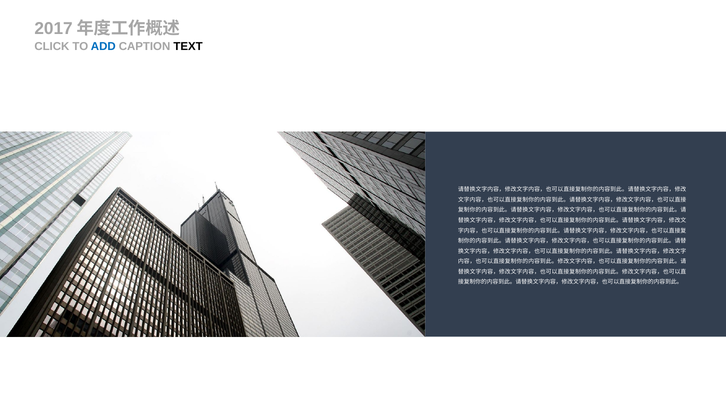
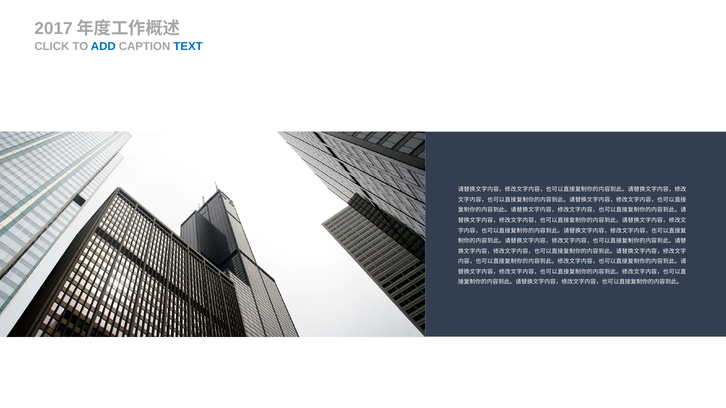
TEXT colour: black -> blue
